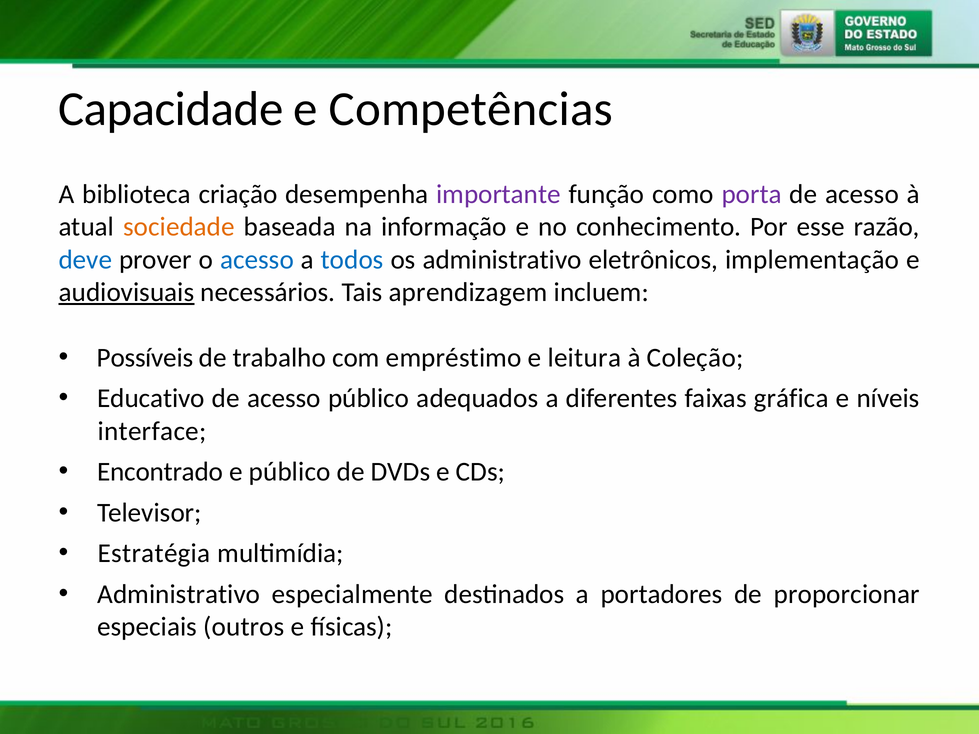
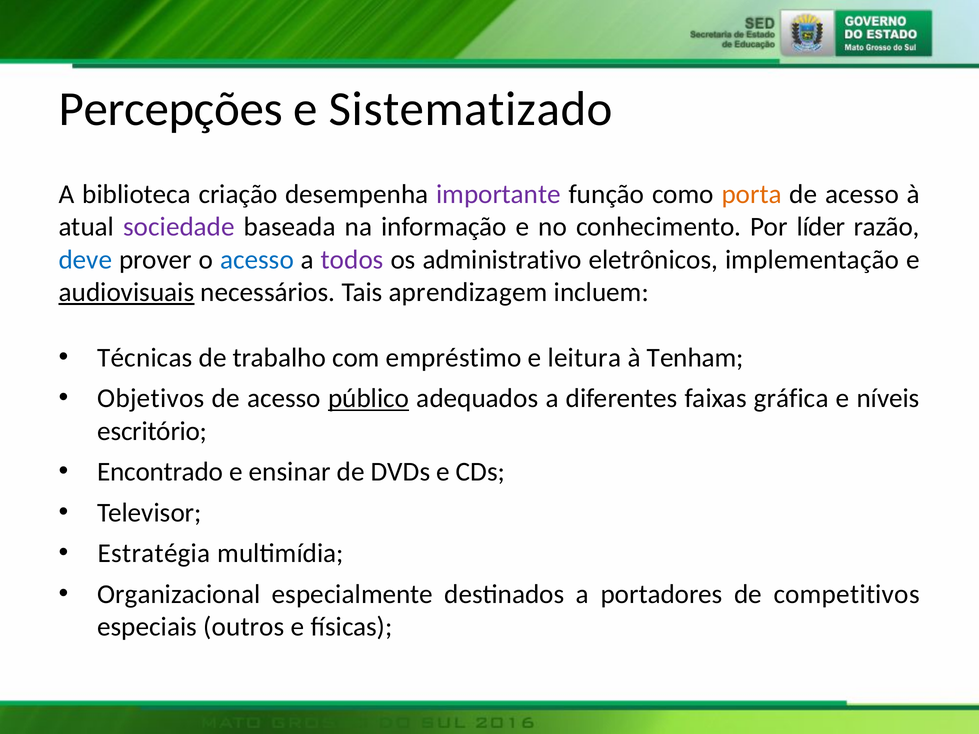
Capacidade: Capacidade -> Percepções
Competências: Competências -> Sistematizado
porta colour: purple -> orange
sociedade colour: orange -> purple
esse: esse -> líder
todos colour: blue -> purple
Possíveis: Possíveis -> Técnicas
Coleção: Coleção -> Tenham
Educativo: Educativo -> Objetivos
público at (369, 399) underline: none -> present
interface: interface -> escritório
e público: público -> ensinar
Administrativo at (179, 594): Administrativo -> Organizacional
proporcionar: proporcionar -> competitivos
